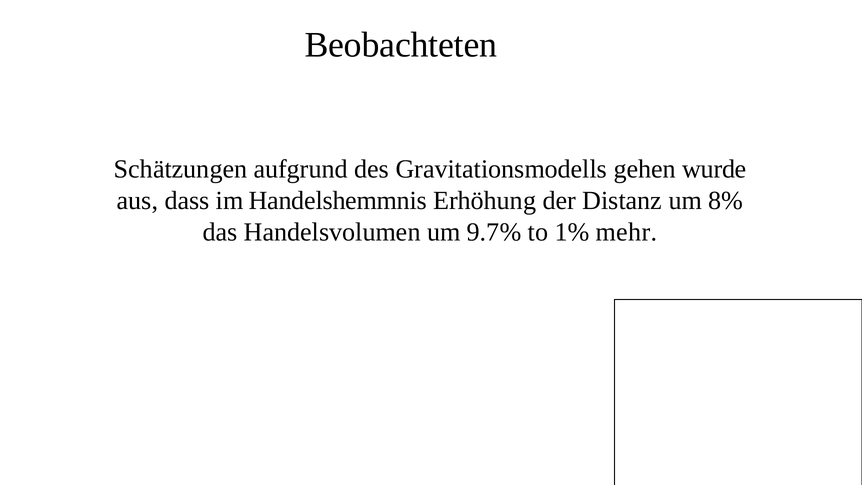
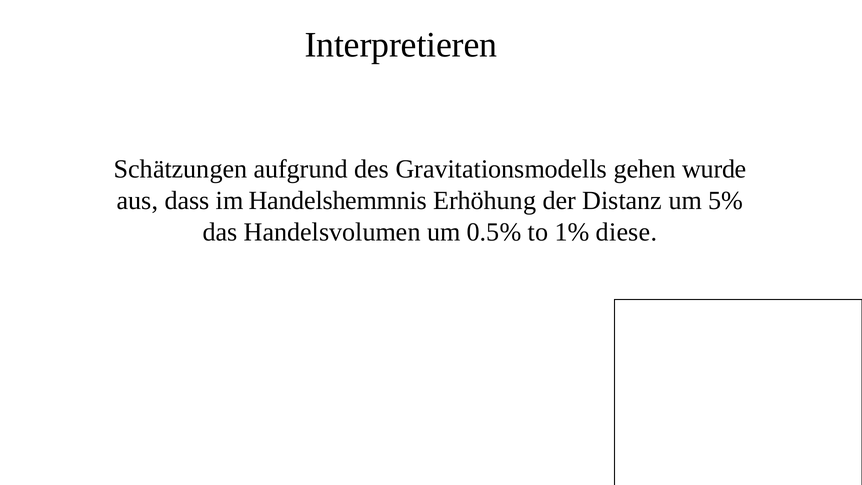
Beobachteten: Beobachteten -> Interpretieren
8%: 8% -> 5%
9.7%: 9.7% -> 0.5%
mehr: mehr -> diese
